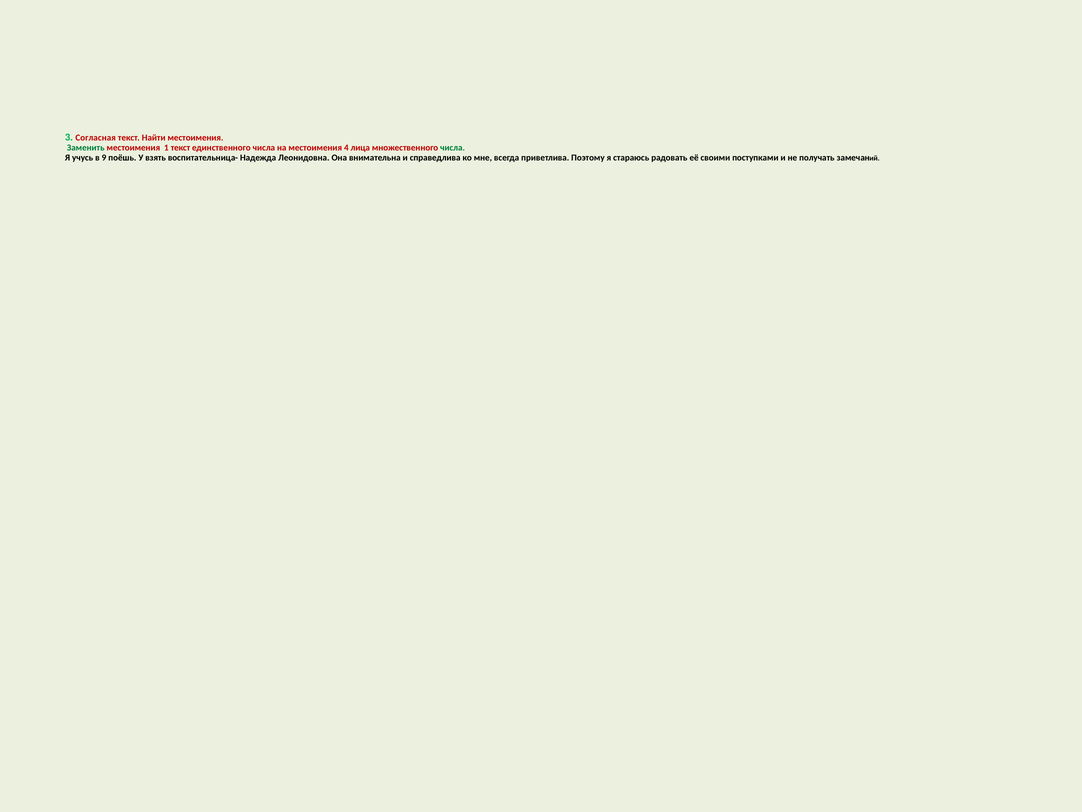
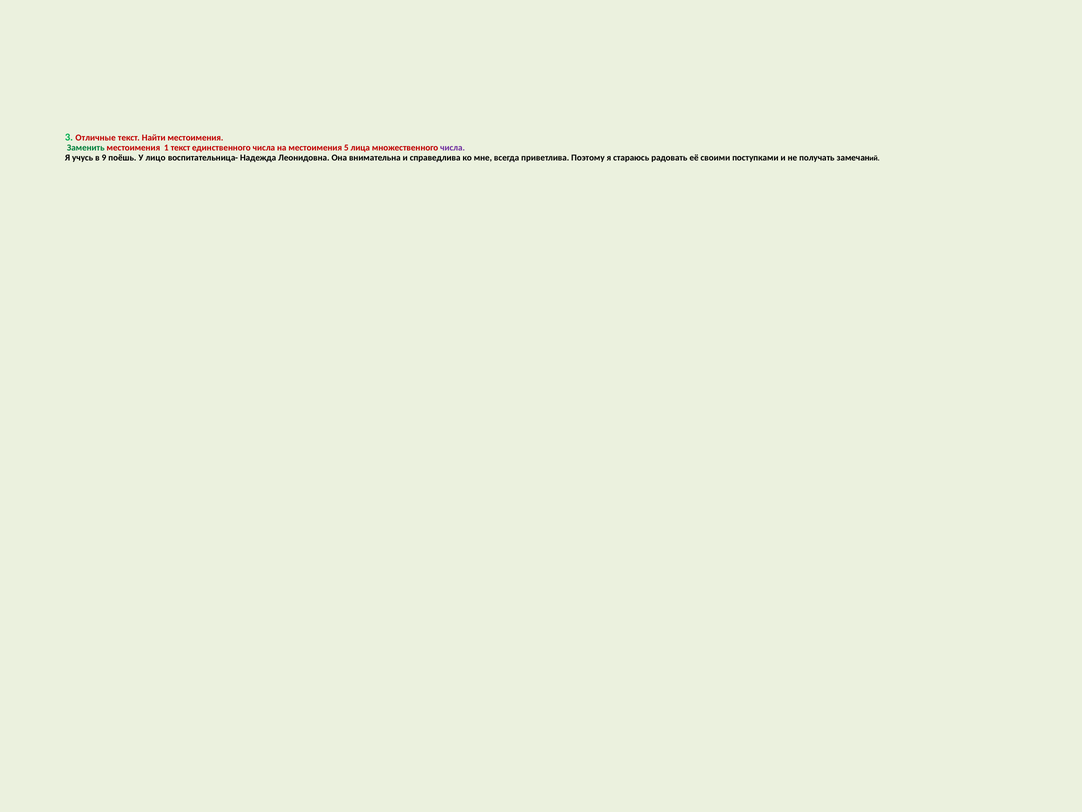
Согласная: Согласная -> Отличные
4: 4 -> 5
числа at (453, 148) colour: green -> purple
взять: взять -> лицо
